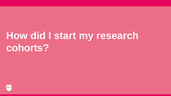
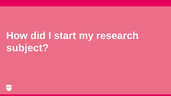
cohorts: cohorts -> subject
